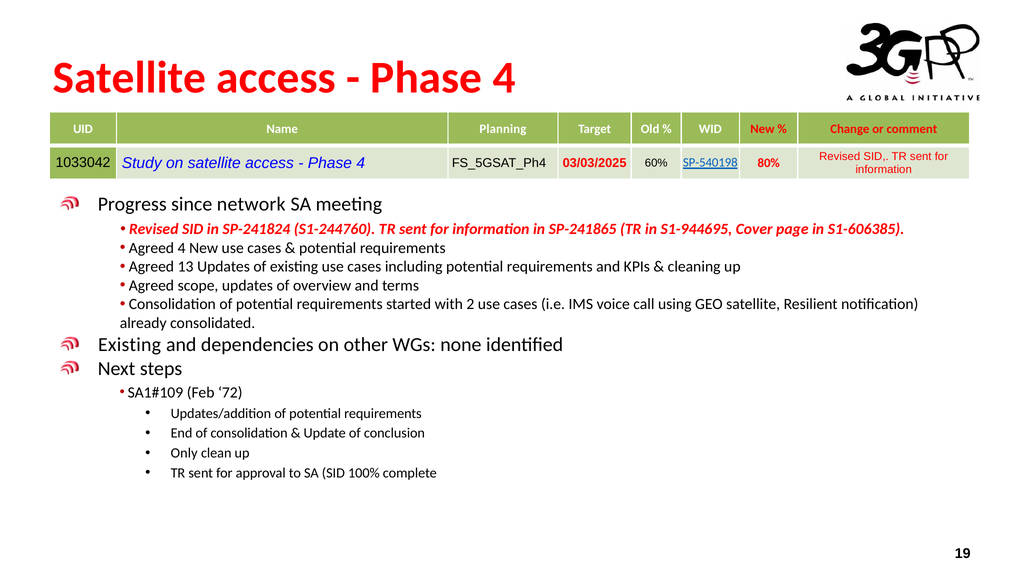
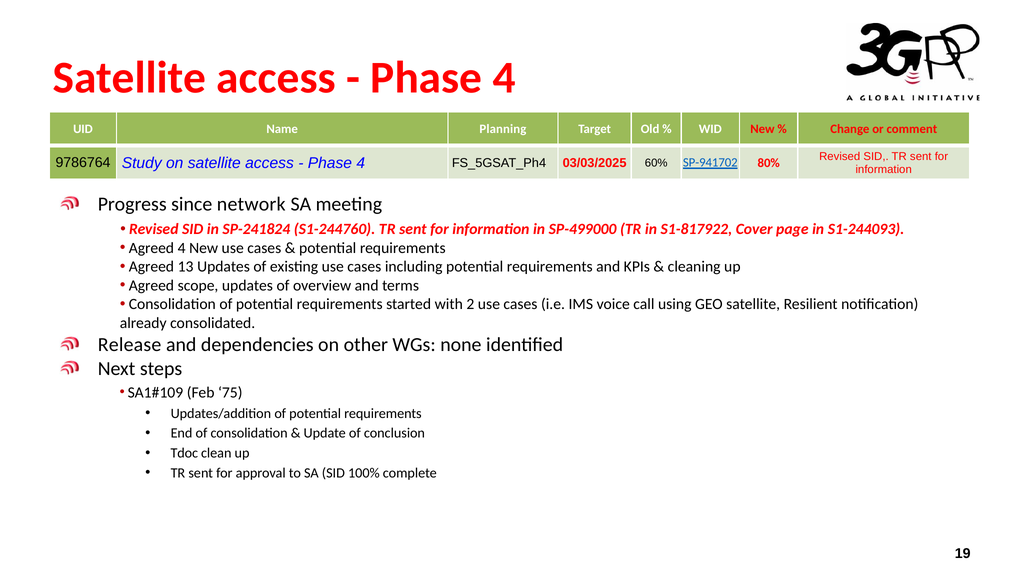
1033042: 1033042 -> 9786764
SP-540198: SP-540198 -> SP-941702
SP-241865: SP-241865 -> SP-499000
S1-944695: S1-944695 -> S1-817922
S1-606385: S1-606385 -> S1-244093
Existing at (130, 345): Existing -> Release
72: 72 -> 75
Only: Only -> Tdoc
